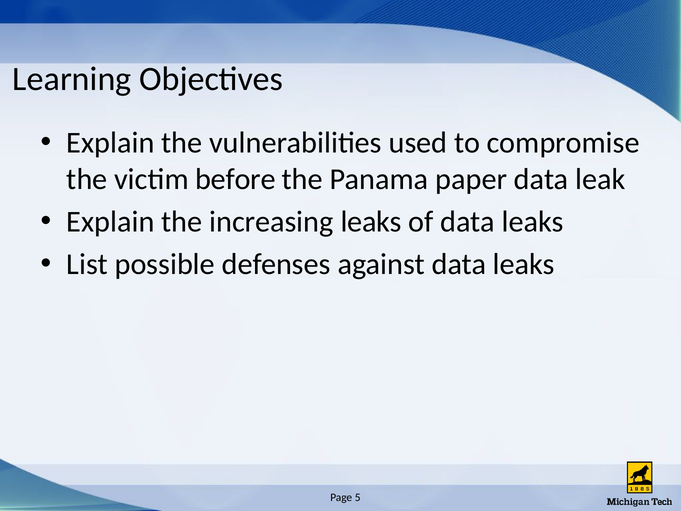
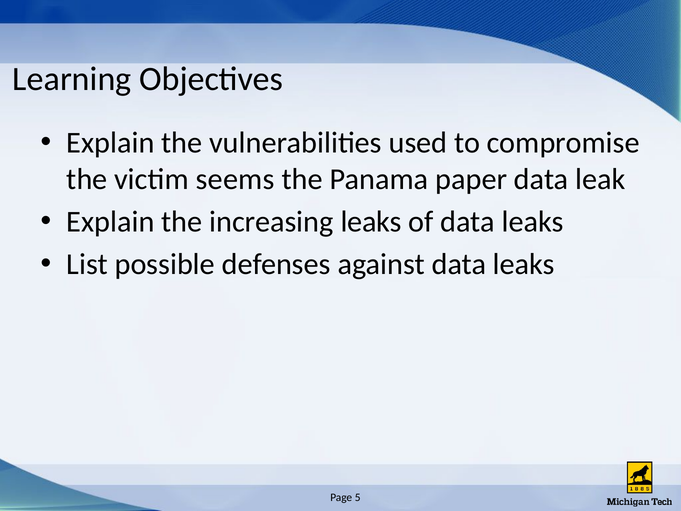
before: before -> seems
